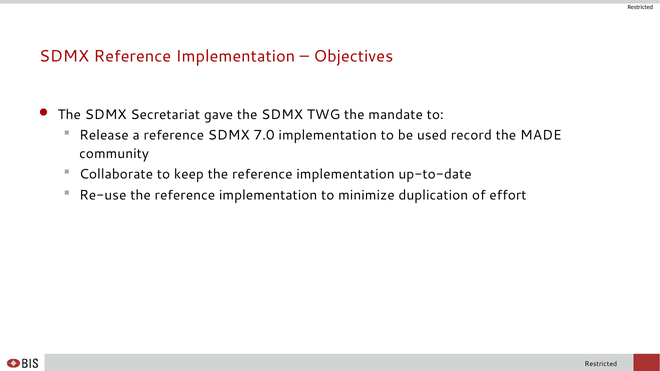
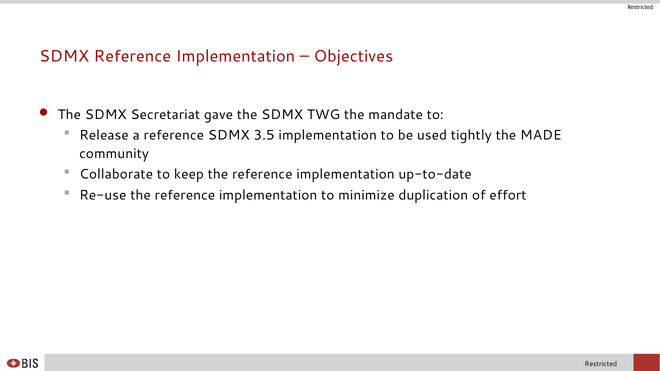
7.0: 7.0 -> 3.5
record: record -> tightly
